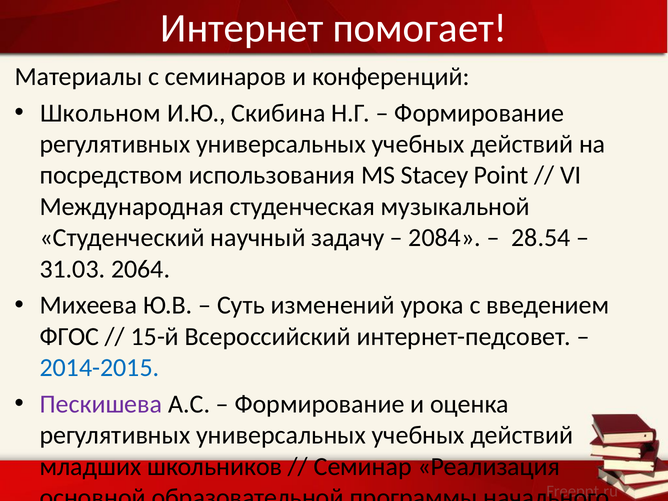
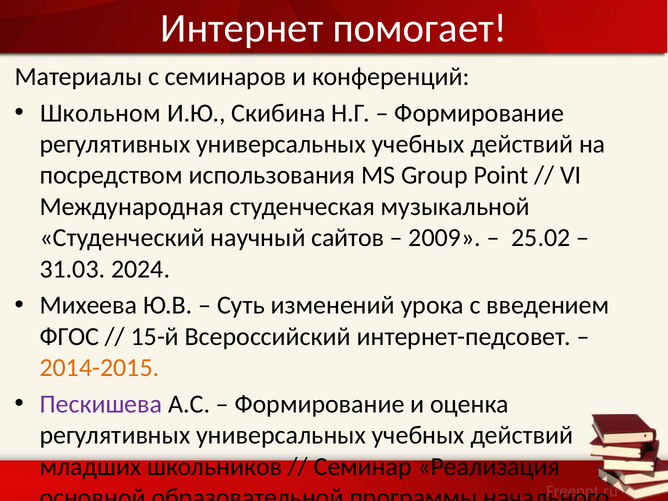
Stacey: Stacey -> Group
задачу: задачу -> сайтов
2084: 2084 -> 2009
28.54: 28.54 -> 25.02
2064: 2064 -> 2024
2014-2015 colour: blue -> orange
